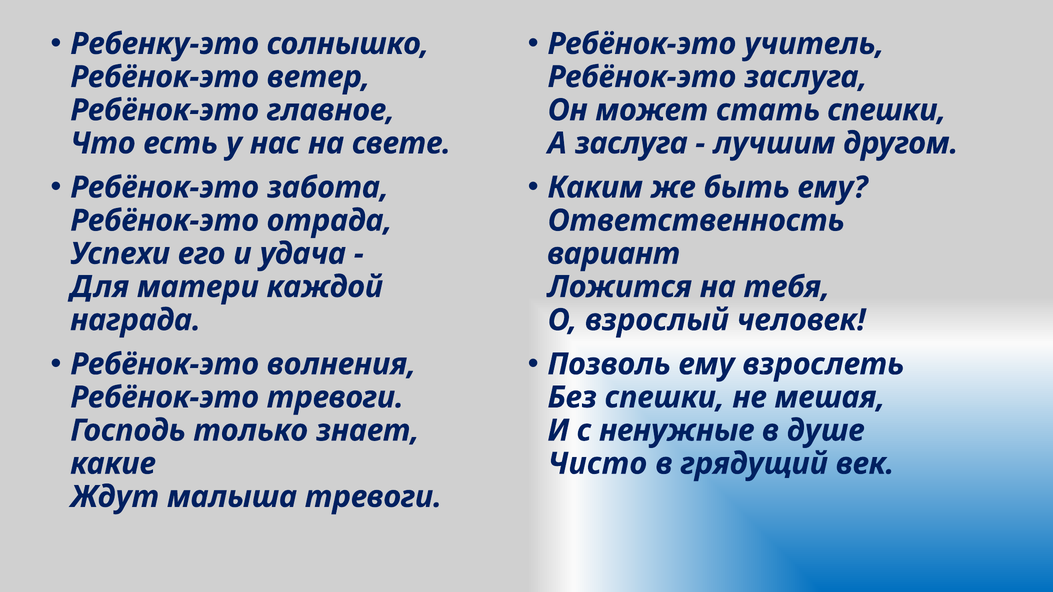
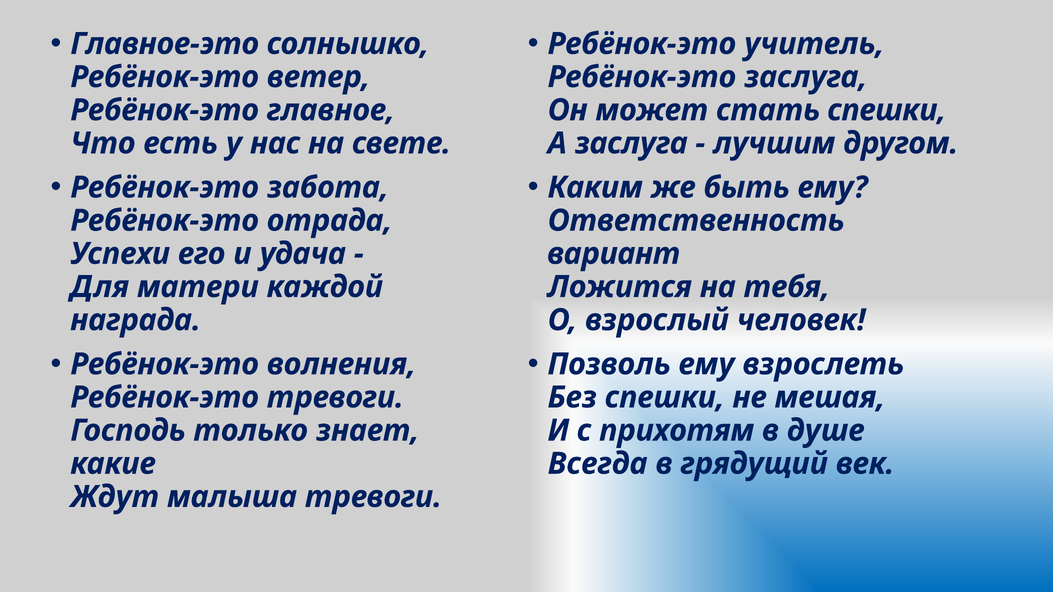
Ребенку-это: Ребенку-это -> Главное-это
ненужные: ненужные -> прихотям
Чисто: Чисто -> Всегда
